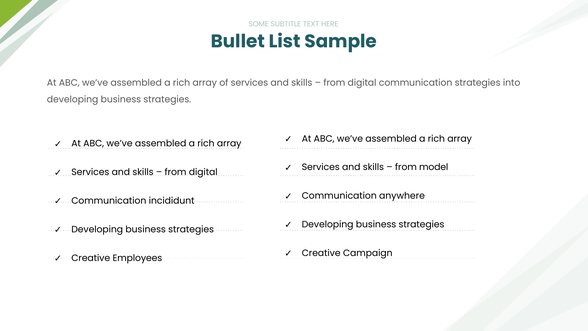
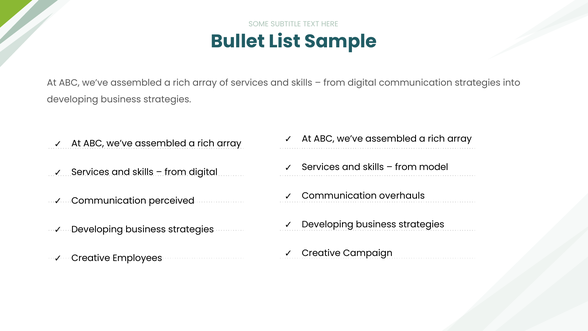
anywhere: anywhere -> overhauls
incididunt: incididunt -> perceived
